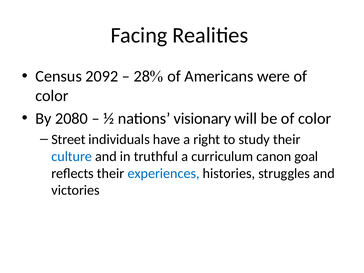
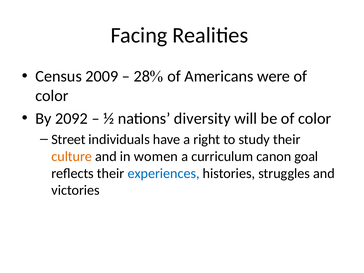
2092: 2092 -> 2009
2080: 2080 -> 2092
visionary: visionary -> diversity
culture colour: blue -> orange
truthful: truthful -> women
